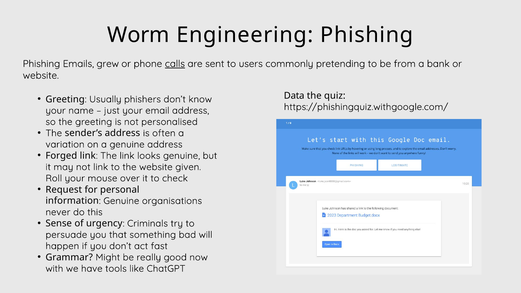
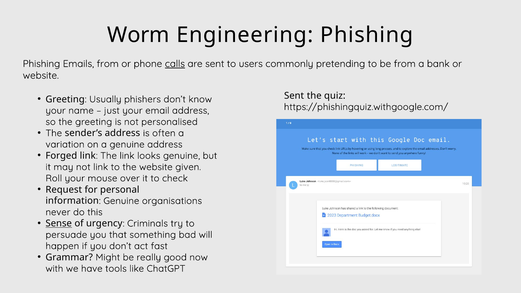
Emails grew: grew -> from
Data at (294, 96): Data -> Sent
Sense underline: none -> present
